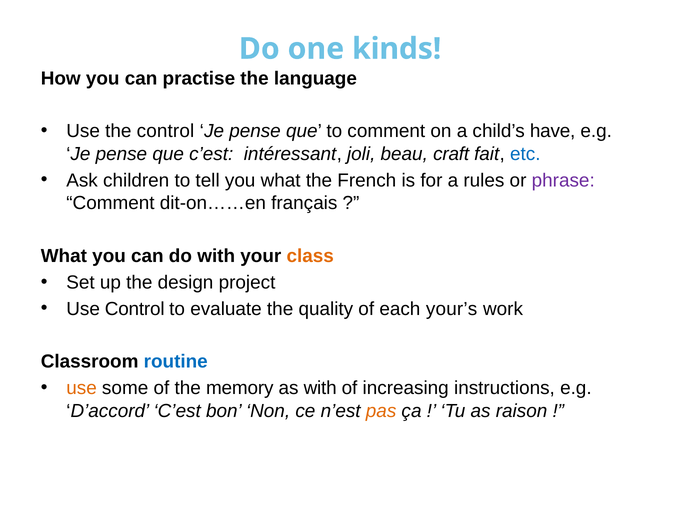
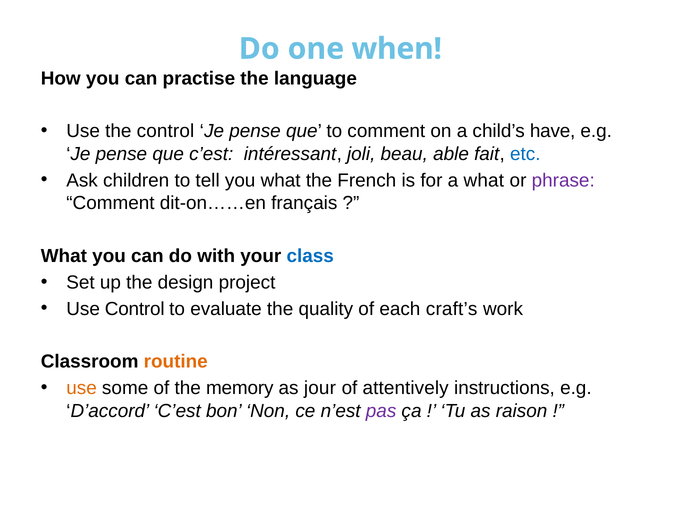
kinds: kinds -> when
craft: craft -> able
a rules: rules -> what
class colour: orange -> blue
your’s: your’s -> craft’s
routine colour: blue -> orange
as with: with -> jour
increasing: increasing -> attentively
pas colour: orange -> purple
